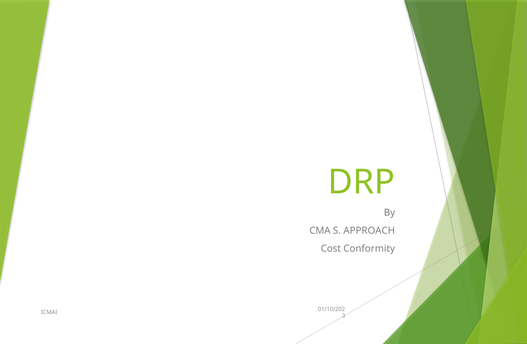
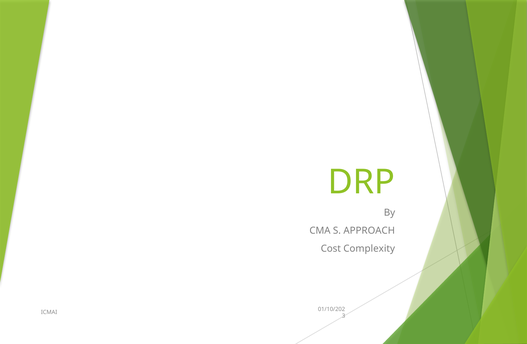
Conformity: Conformity -> Complexity
